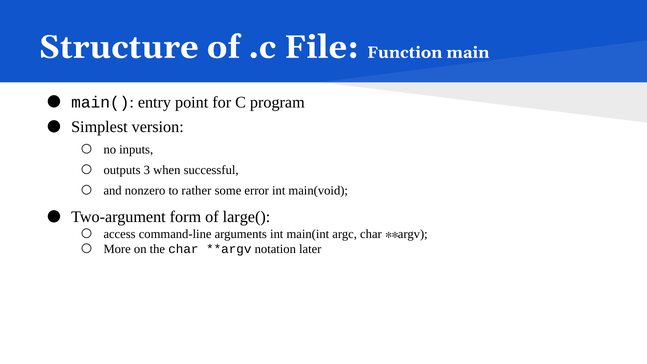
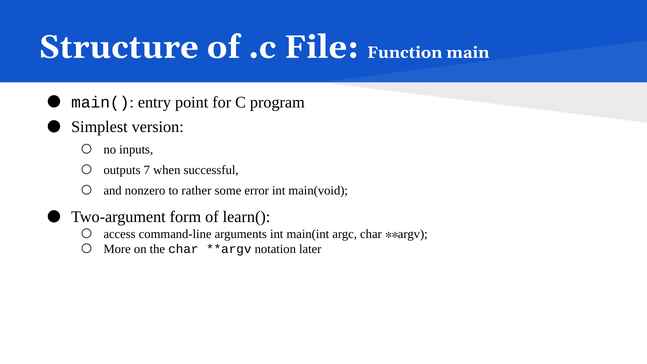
3: 3 -> 7
large(: large( -> learn(
